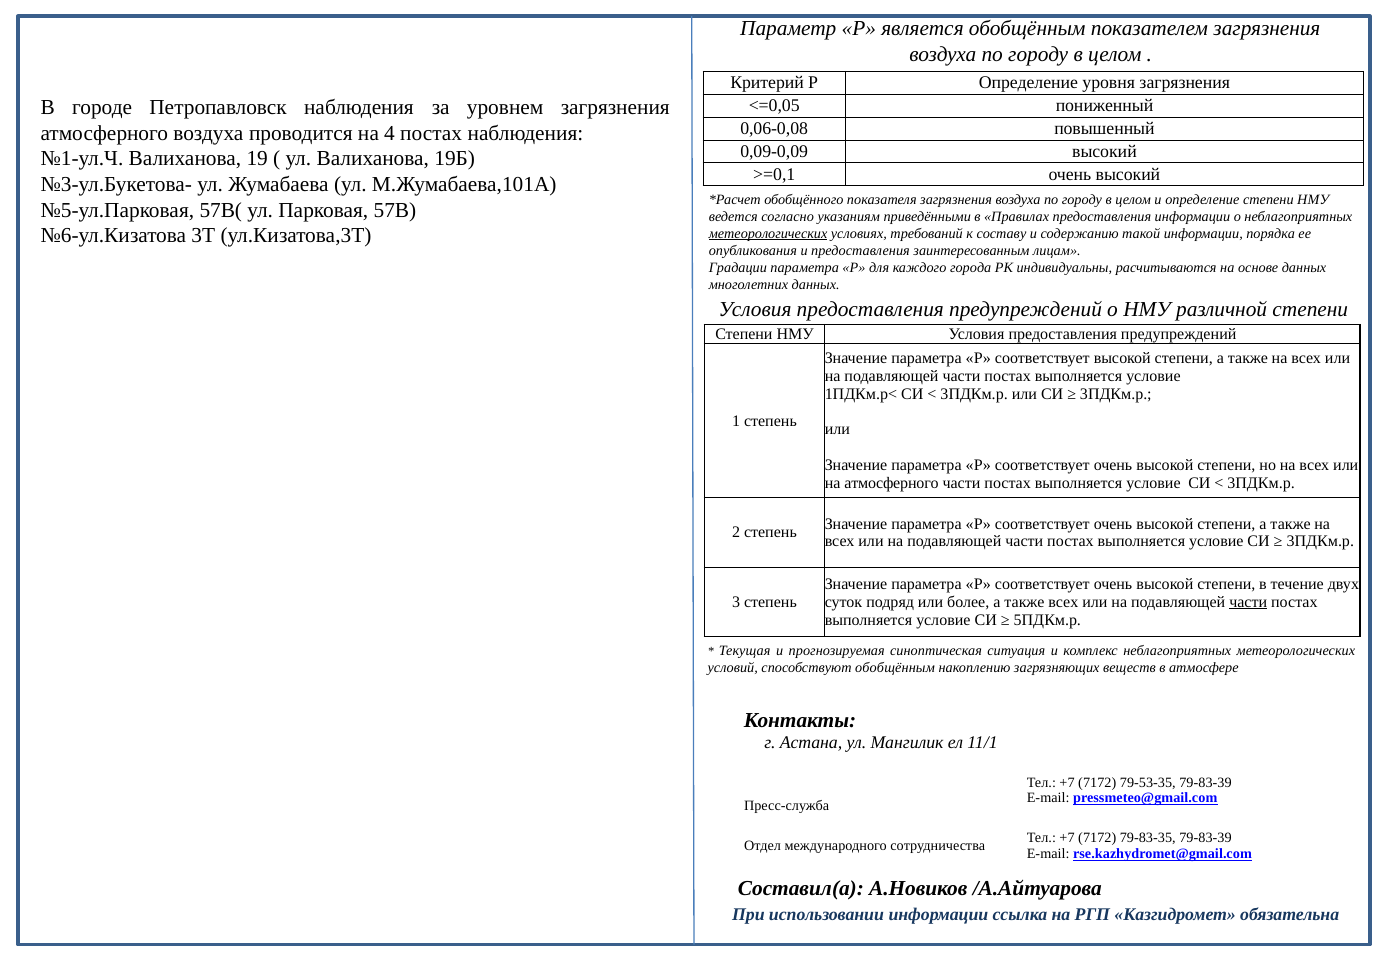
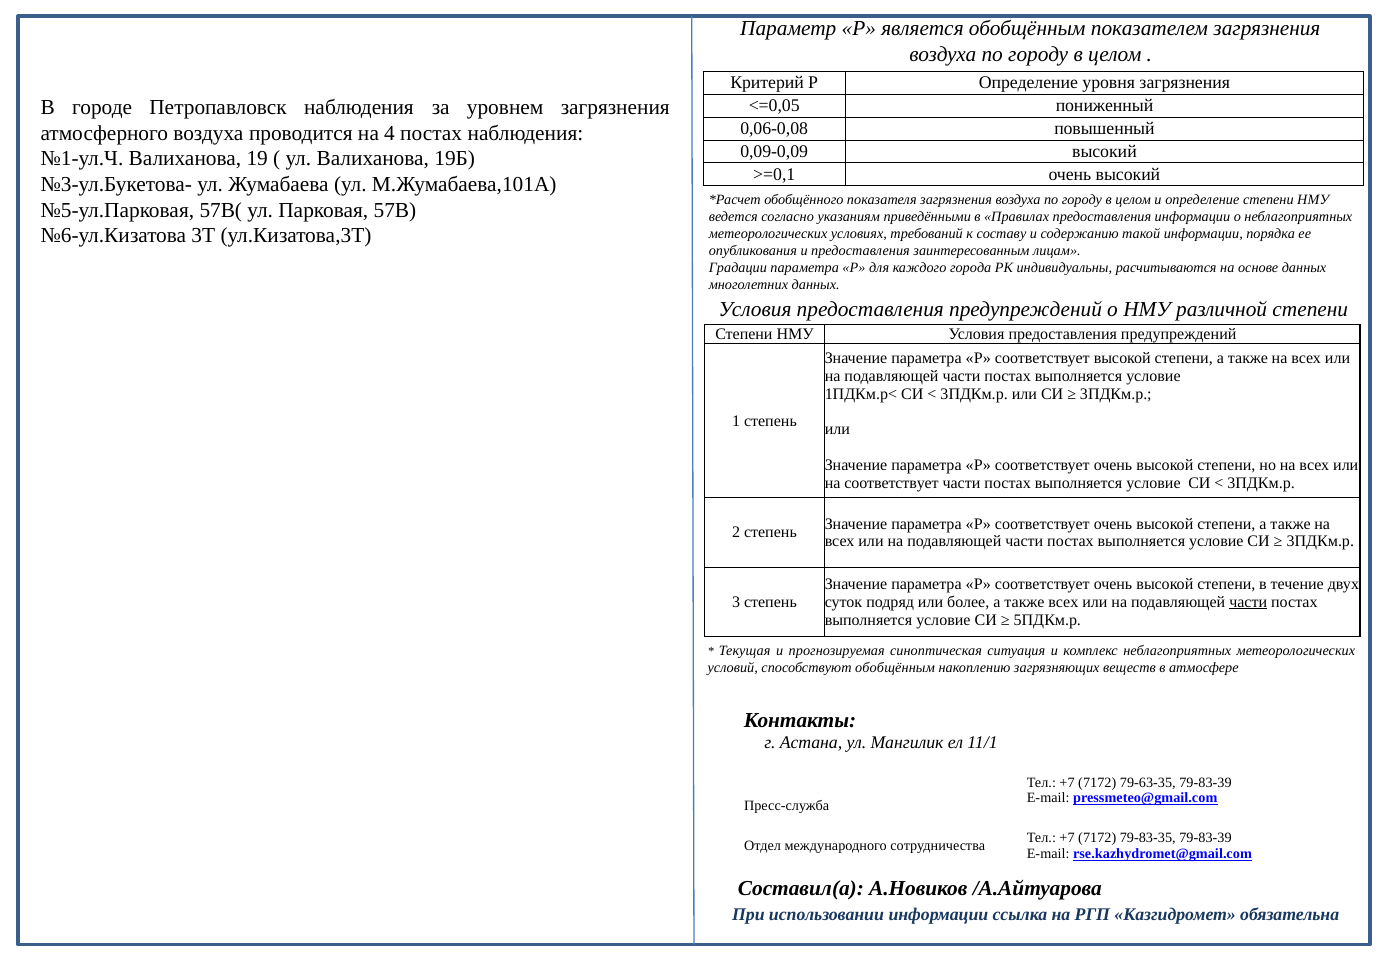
метеорологических at (768, 233) underline: present -> none
на атмосферного: атмосферного -> соответствует
79-53-35: 79-53-35 -> 79-63-35
